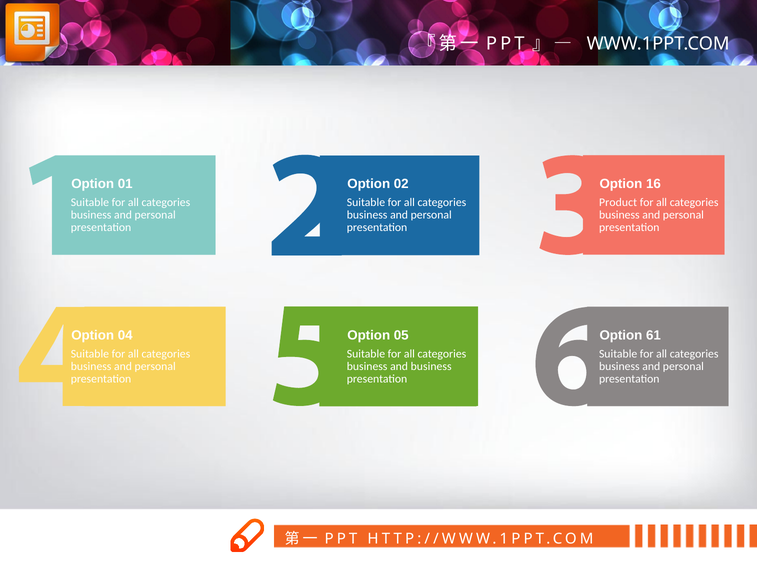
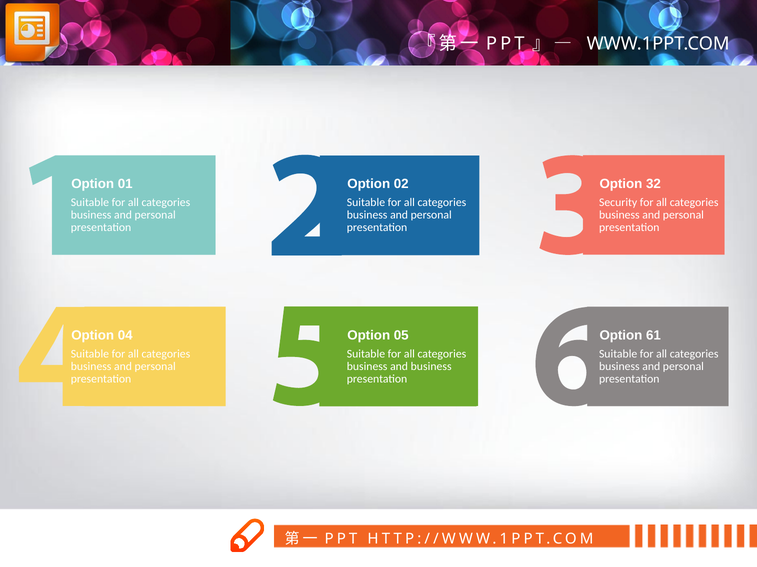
16: 16 -> 32
Product: Product -> Security
